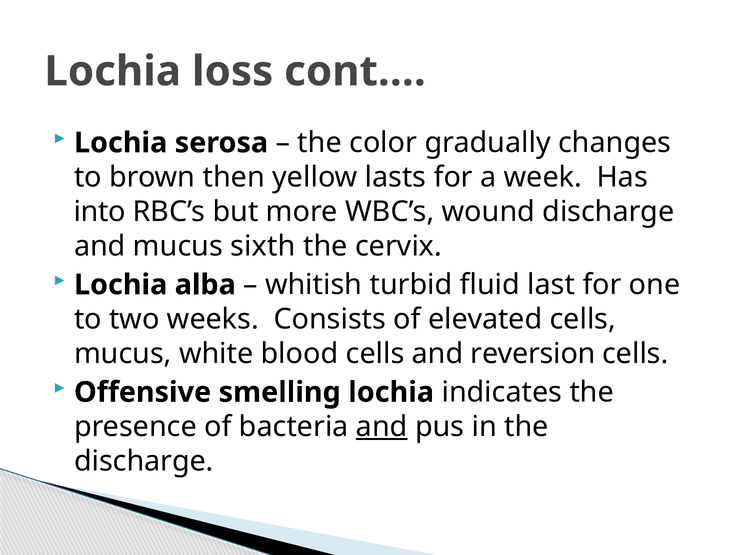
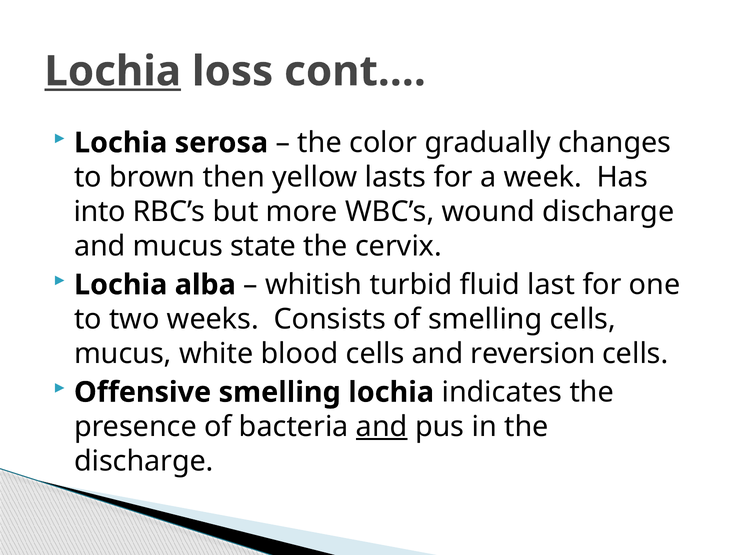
Lochia at (113, 71) underline: none -> present
sixth: sixth -> state
of elevated: elevated -> smelling
